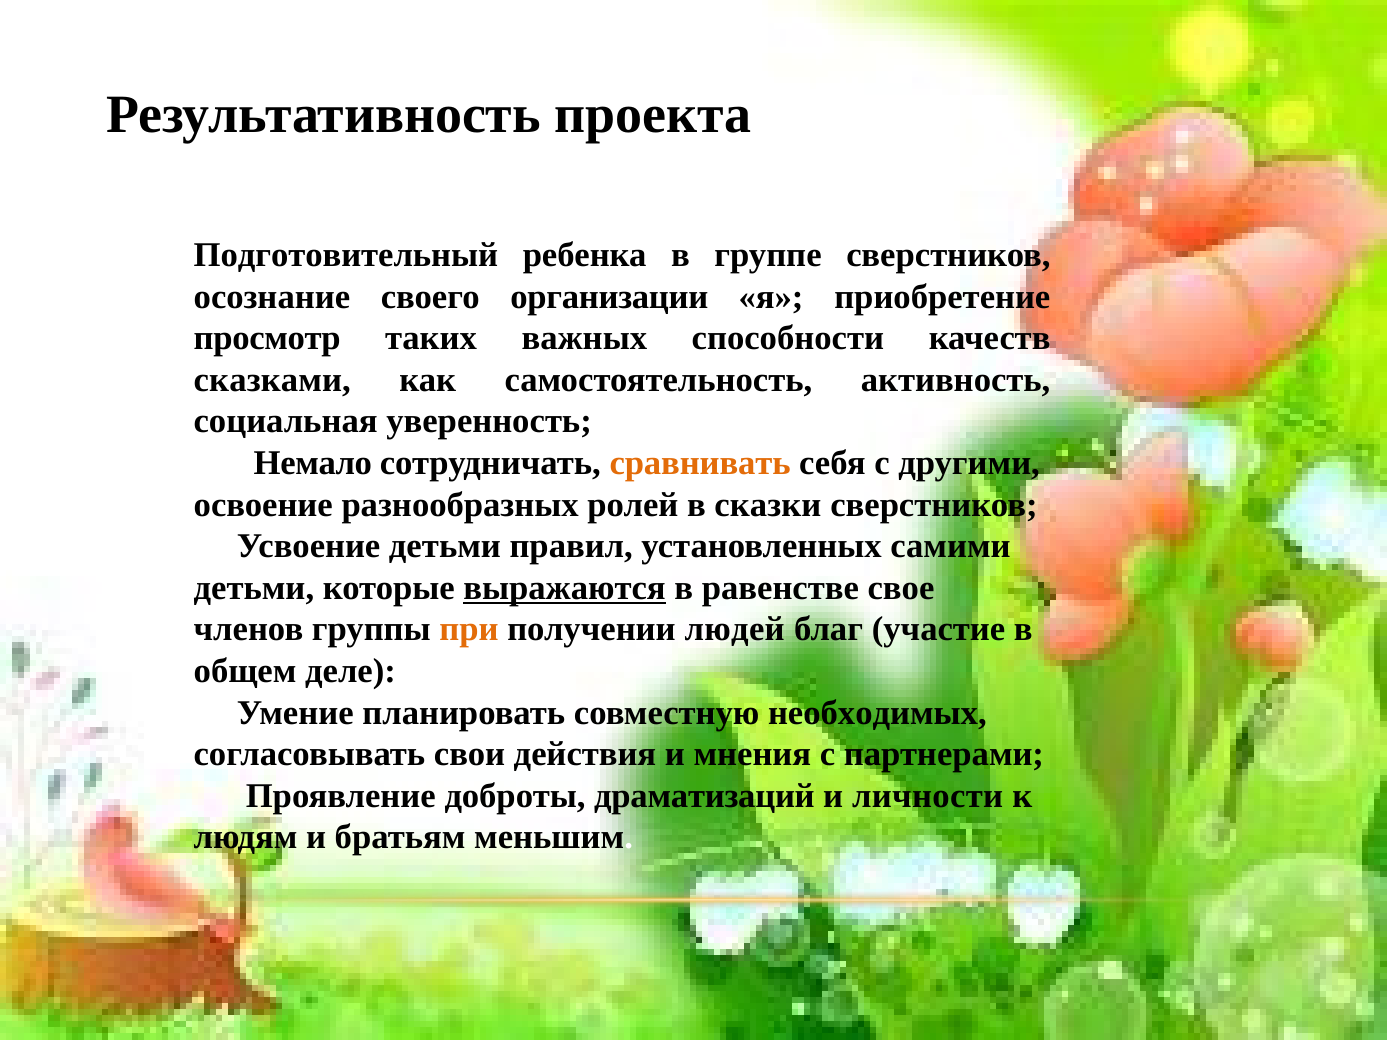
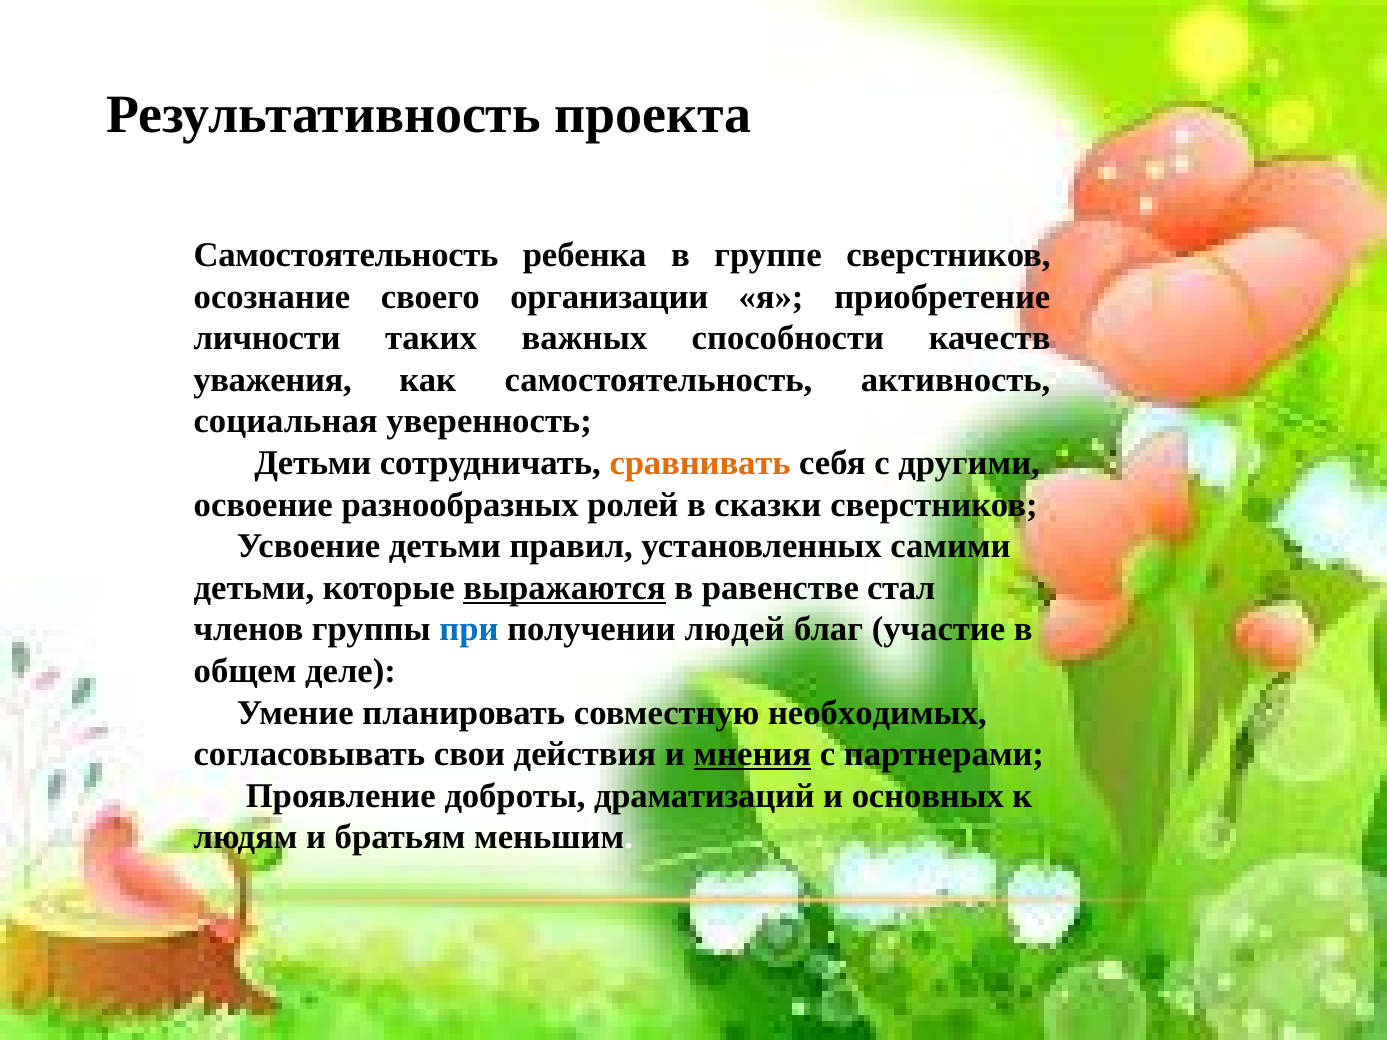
Подготовительный at (346, 255): Подготовительный -> Самостоятельность
просмотр: просмотр -> личности
сказками: сказками -> уважения
Немало at (313, 463): Немало -> Детьми
свое: свое -> стал
при colour: orange -> blue
мнения underline: none -> present
личности: личности -> основных
